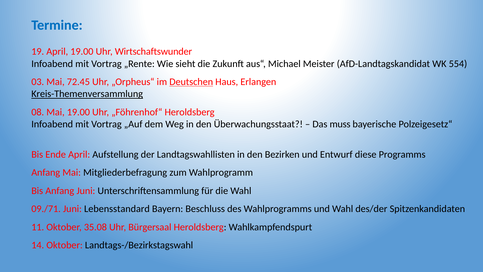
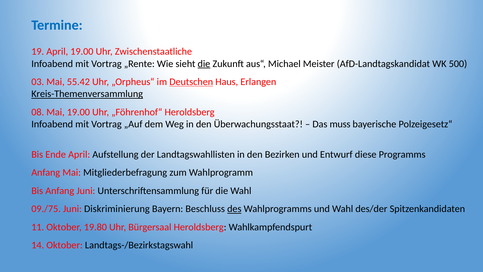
Wirtschaftswunder: Wirtschaftswunder -> Zwischenstaatliche
die at (204, 64) underline: none -> present
554: 554 -> 500
72.45: 72.45 -> 55.42
09./71: 09./71 -> 09./75
Lebensstandard: Lebensstandard -> Diskriminierung
des underline: none -> present
35.08: 35.08 -> 19.80
